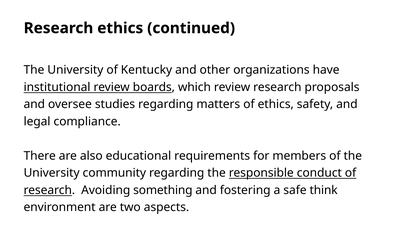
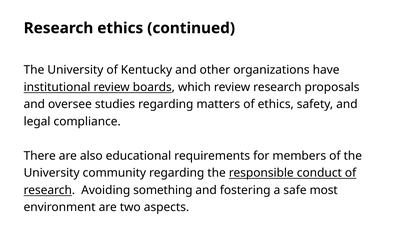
think: think -> most
